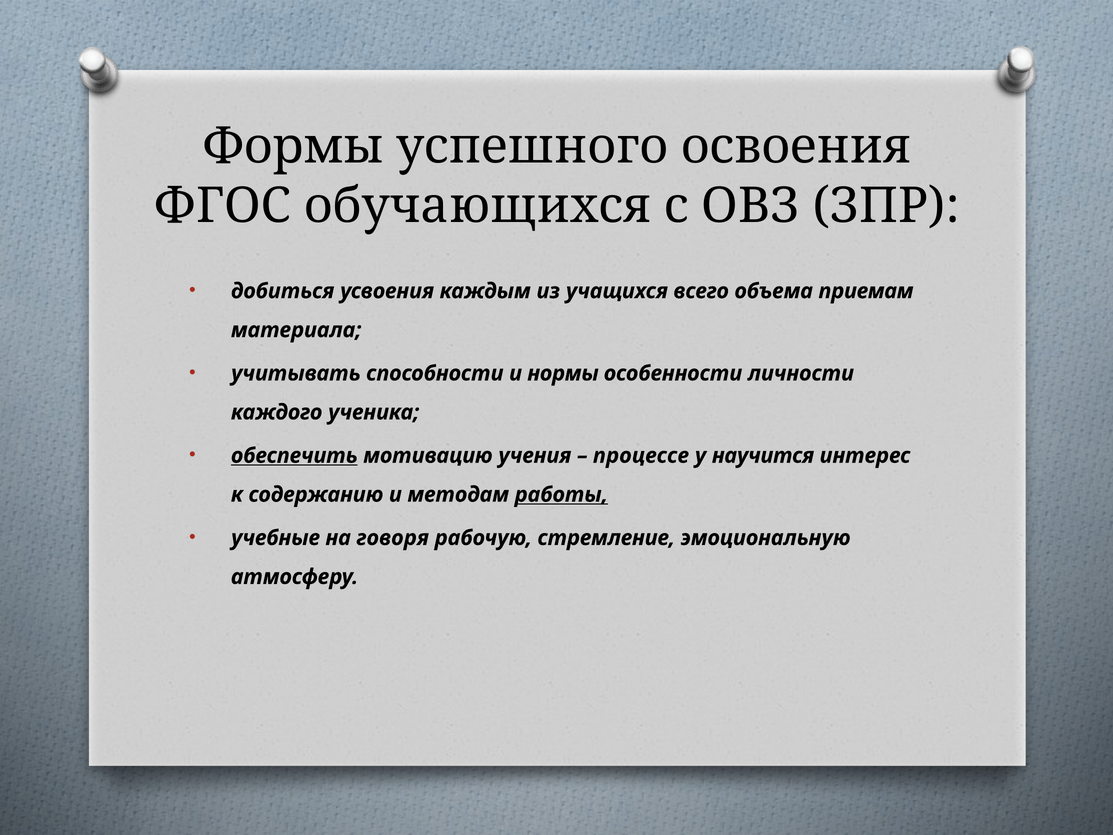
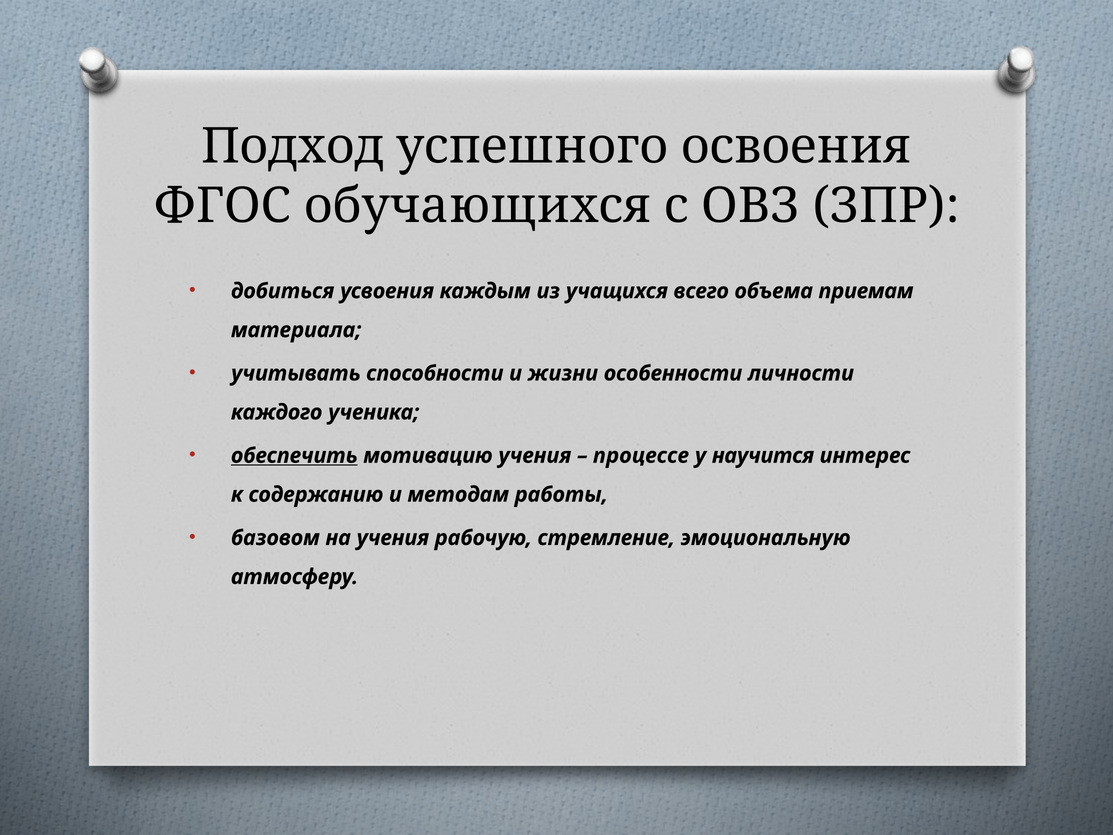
Формы: Формы -> Подход
нормы: нормы -> жизни
работы underline: present -> none
учебные: учебные -> базовом
на говоря: говоря -> учения
